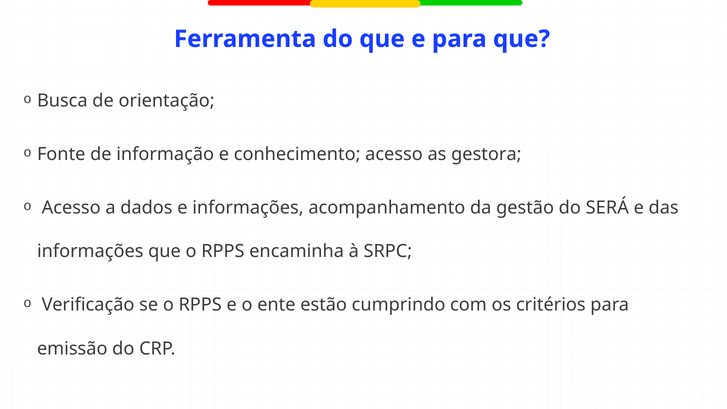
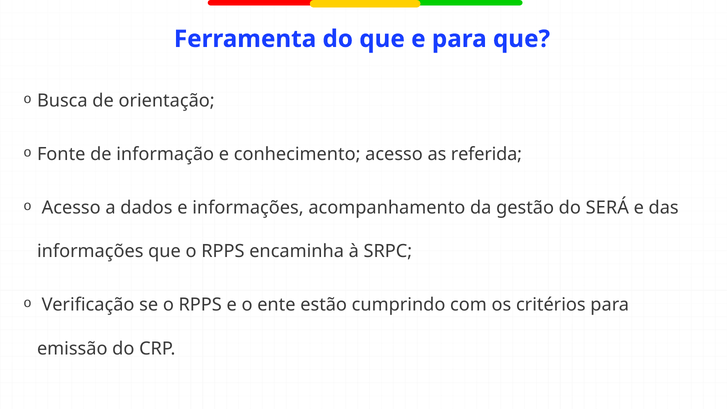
gestora: gestora -> referida
